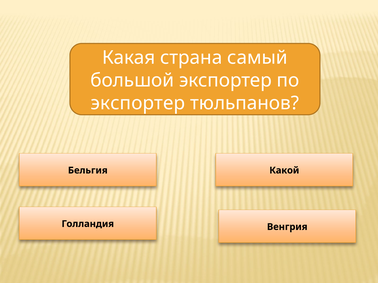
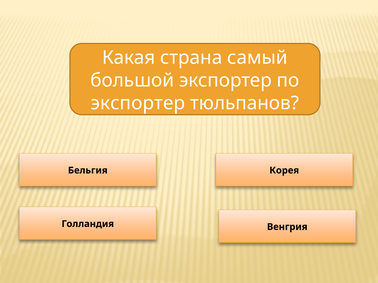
Какой: Какой -> Корея
